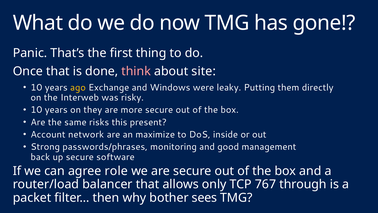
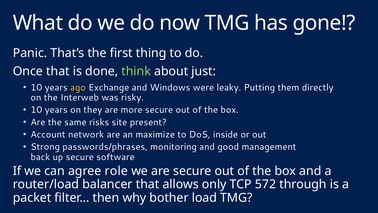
think colour: pink -> light green
site: site -> just
this: this -> site
767: 767 -> 572
sees: sees -> load
